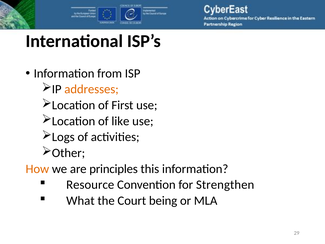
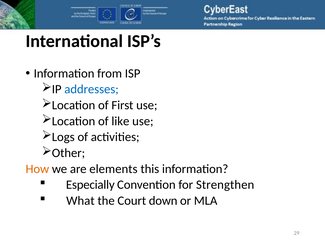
addresses colour: orange -> blue
principles: principles -> elements
Resource: Resource -> Especially
being: being -> down
